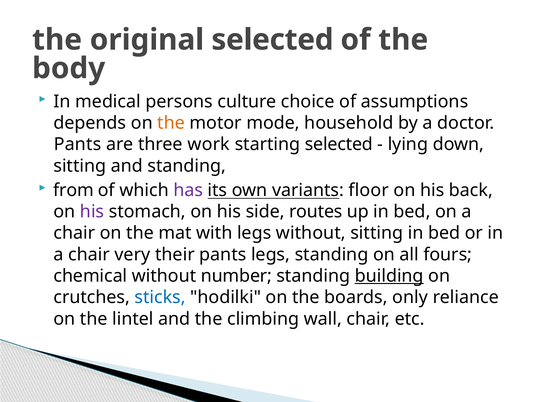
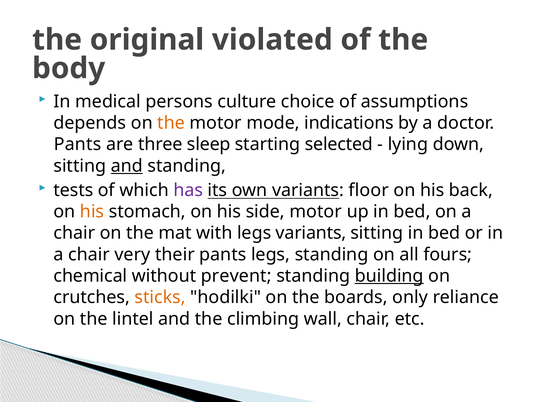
original selected: selected -> violated
household: household -> indications
work: work -> sleep
and at (127, 166) underline: none -> present
from: from -> tests
his at (92, 212) colour: purple -> orange
side routes: routes -> motor
legs without: without -> variants
number: number -> prevent
sticks colour: blue -> orange
